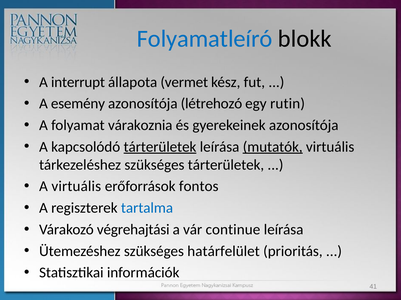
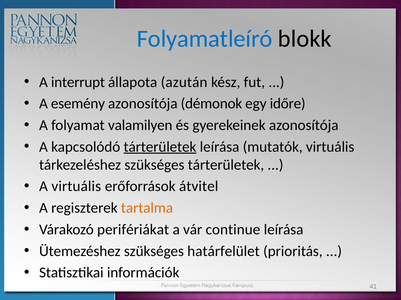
vermet: vermet -> azután
létrehozó: létrehozó -> démonok
rutin: rutin -> időre
várakoznia: várakoznia -> valamilyen
mutatók underline: present -> none
fontos: fontos -> átvitel
tartalma colour: blue -> orange
végrehajtási: végrehajtási -> perifériákat
